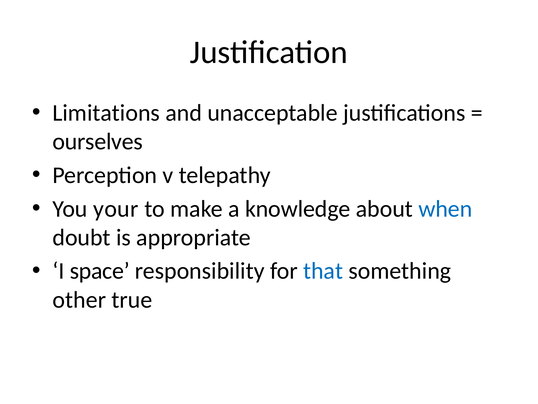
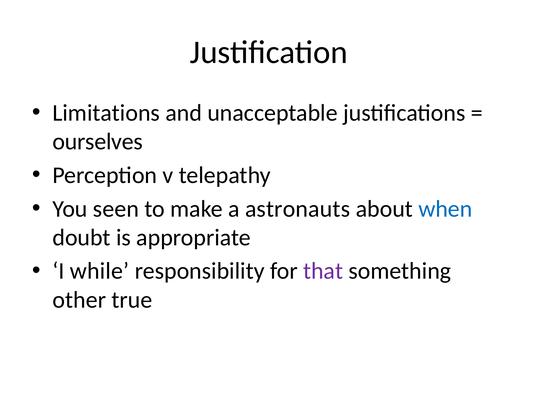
your: your -> seen
knowledge: knowledge -> astronauts
space: space -> while
that colour: blue -> purple
